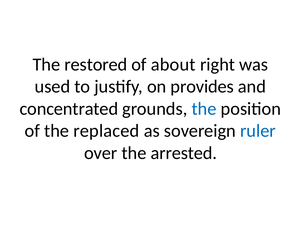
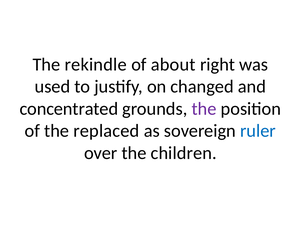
restored: restored -> rekindle
provides: provides -> changed
the at (204, 109) colour: blue -> purple
arrested: arrested -> children
